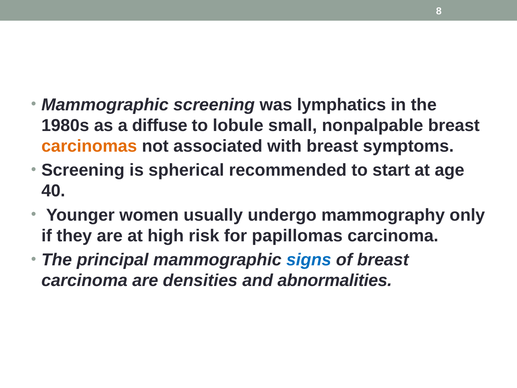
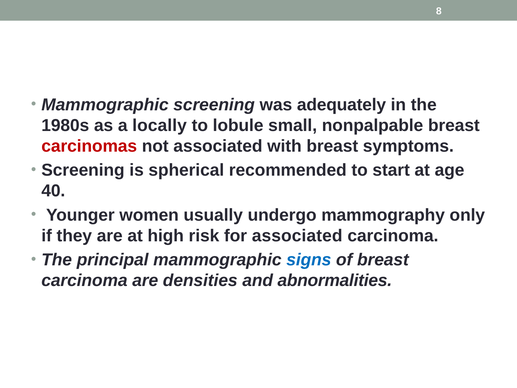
lymphatics: lymphatics -> adequately
diffuse: diffuse -> locally
carcinomas colour: orange -> red
for papillomas: papillomas -> associated
